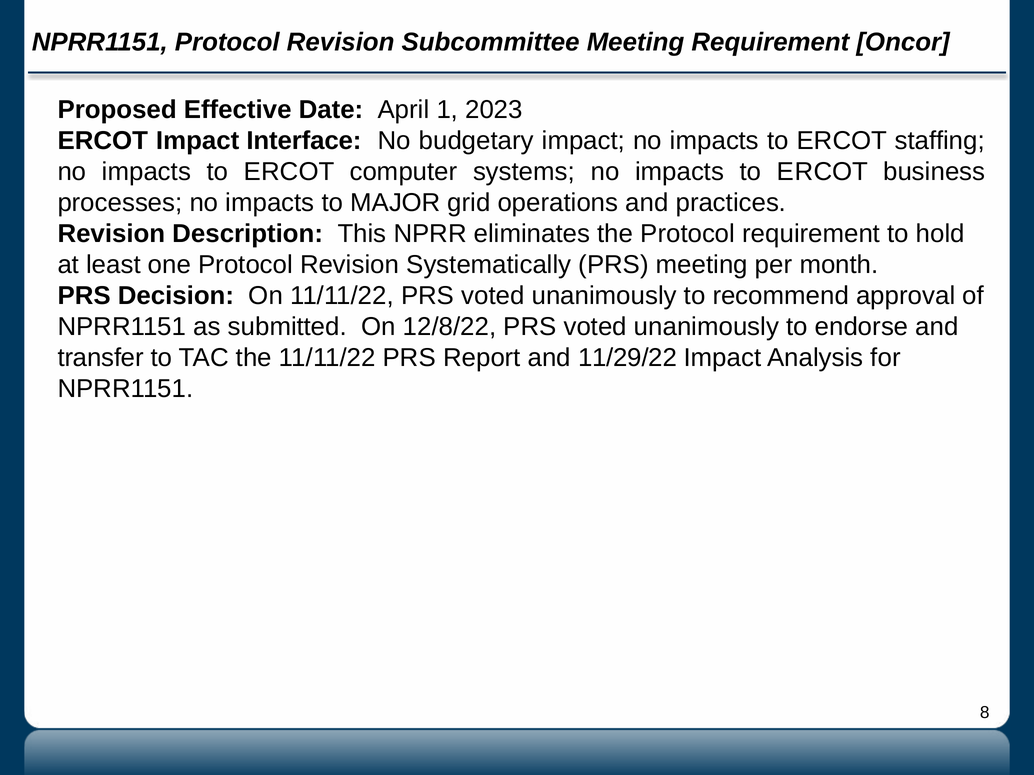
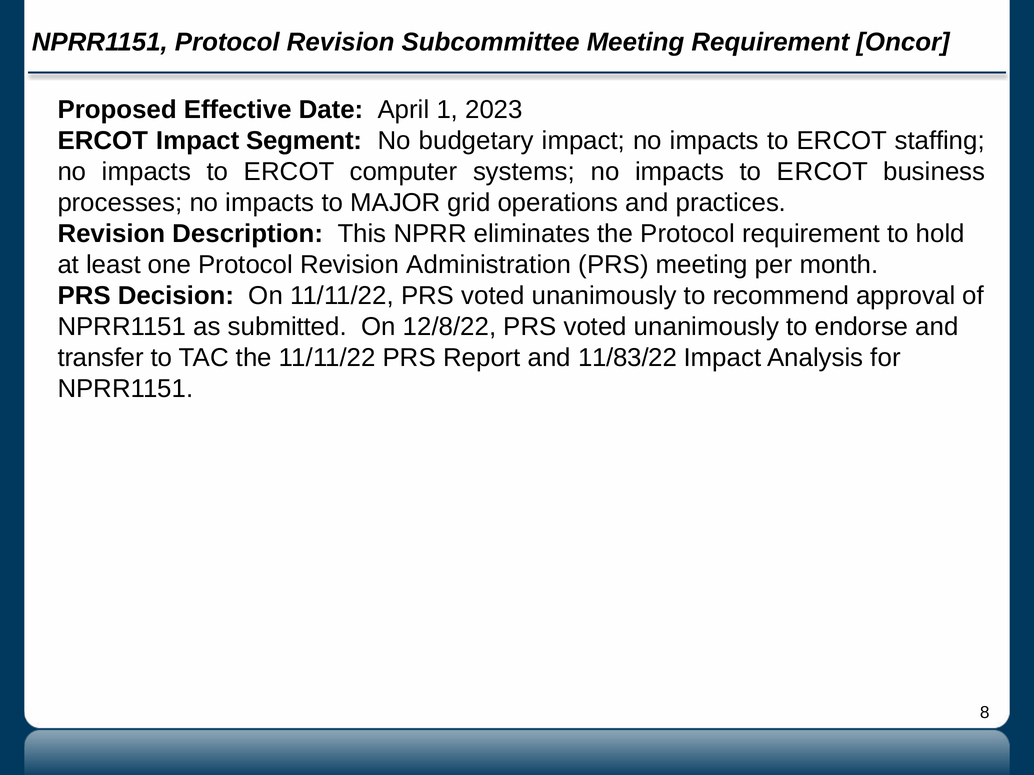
Interface: Interface -> Segment
Systematically: Systematically -> Administration
11/29/22: 11/29/22 -> 11/83/22
